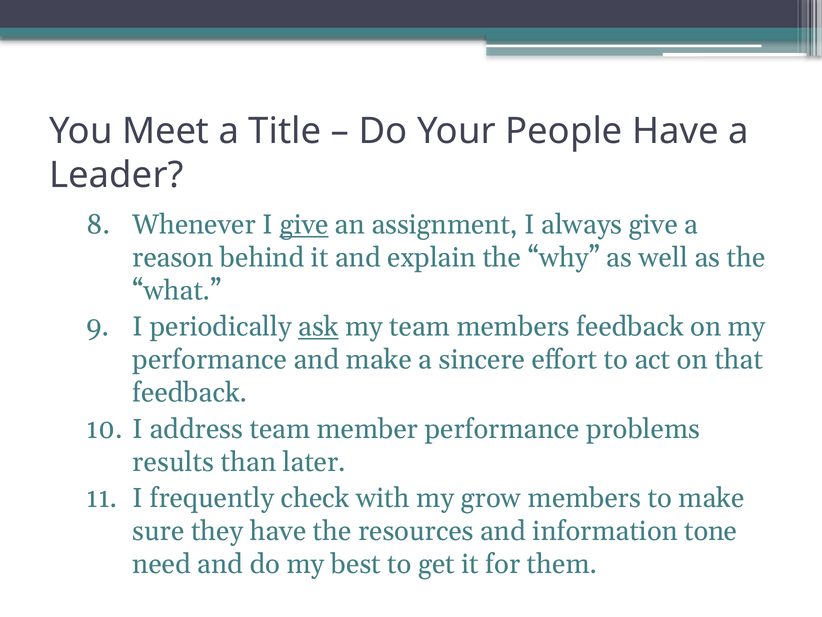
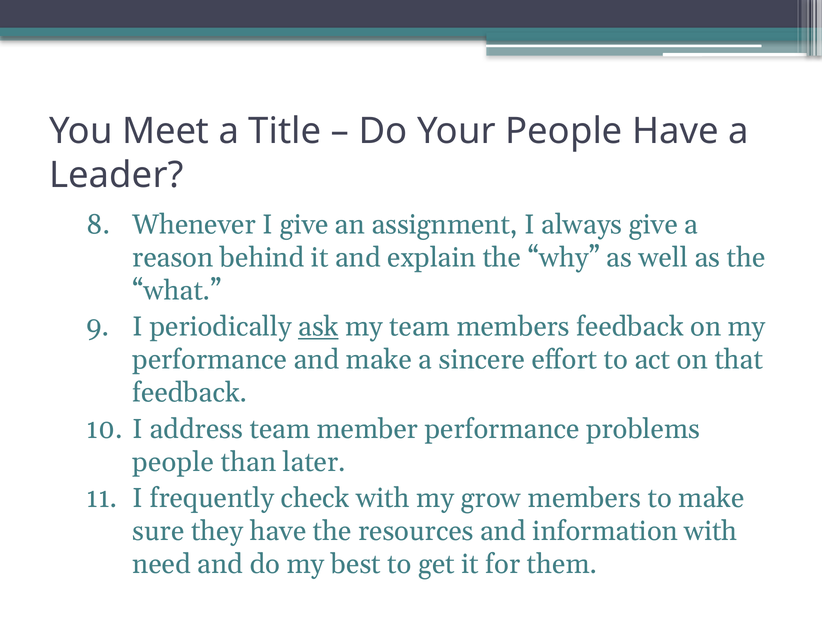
give at (304, 225) underline: present -> none
results at (173, 462): results -> people
information tone: tone -> with
